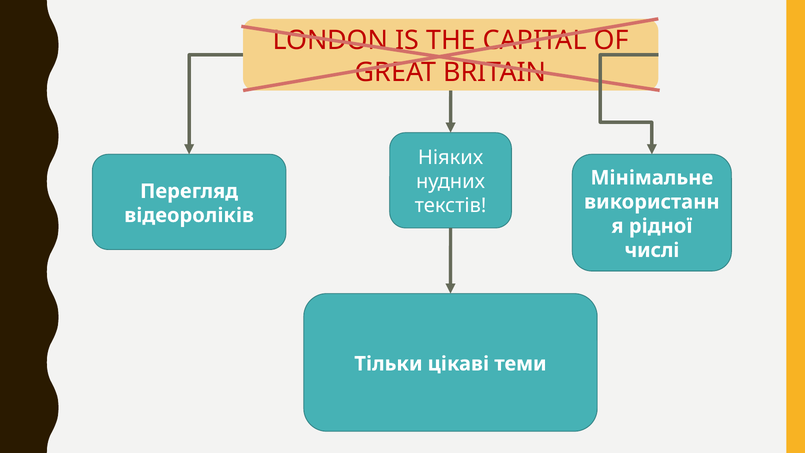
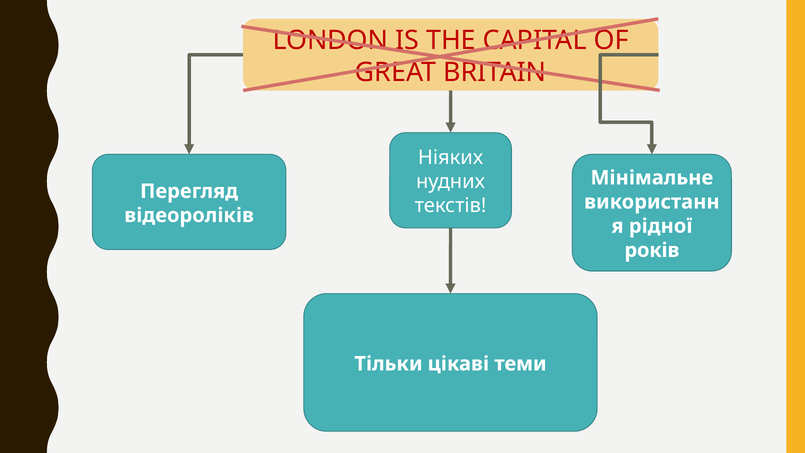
числі: числі -> років
